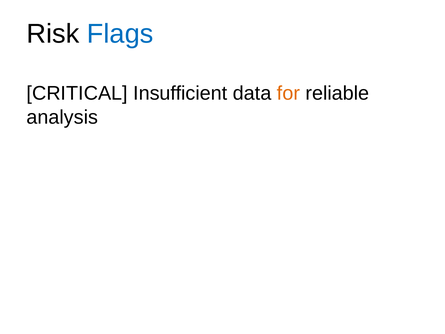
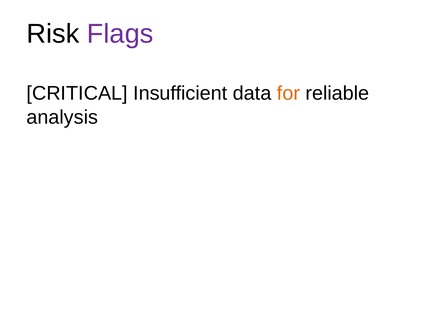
Flags colour: blue -> purple
